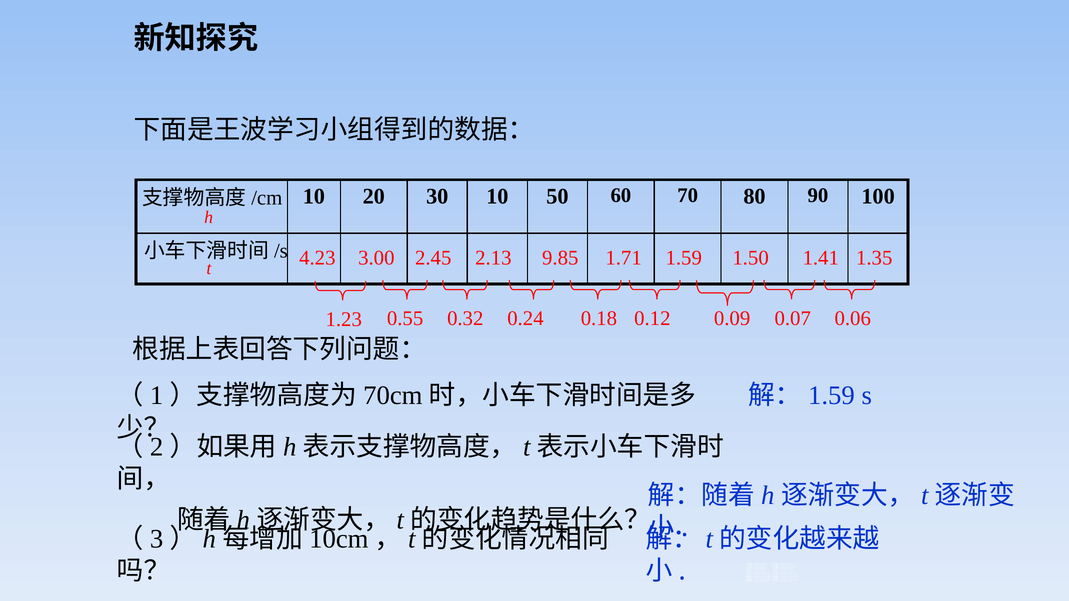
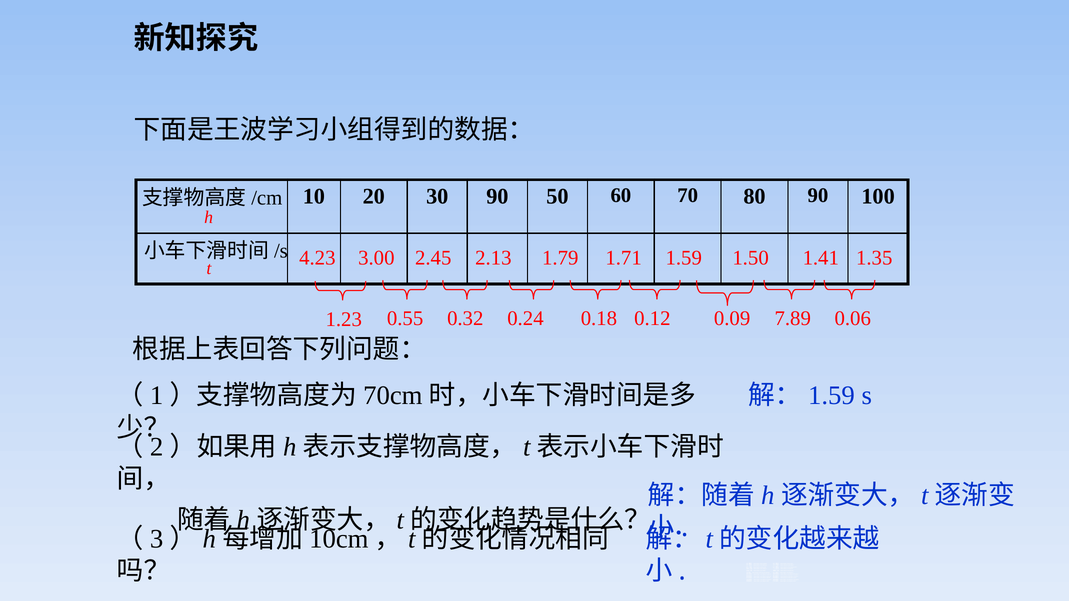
30 10: 10 -> 90
9.85: 9.85 -> 1.79
0.07: 0.07 -> 7.89
